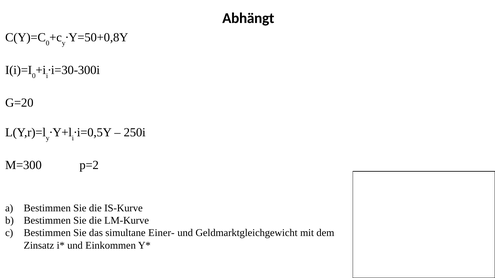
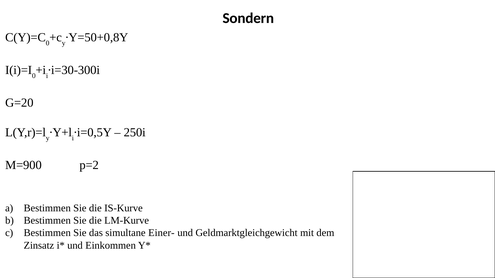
Abhängt: Abhängt -> Sondern
M=300: M=300 -> M=900
